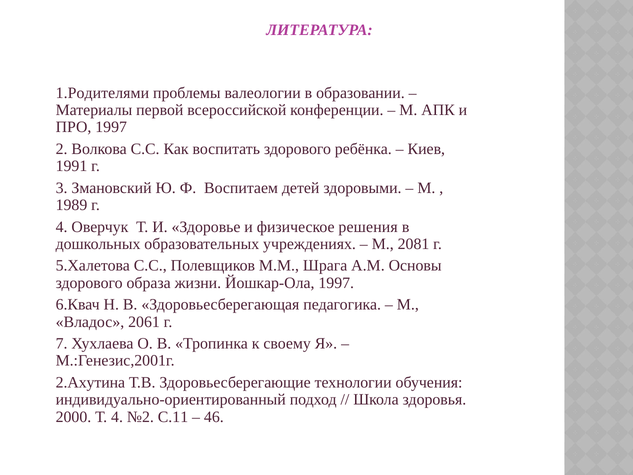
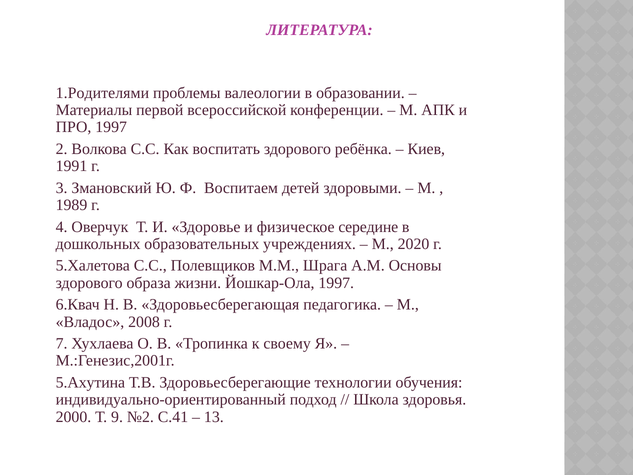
решения: решения -> середине
2081: 2081 -> 2020
2061: 2061 -> 2008
2.Ахутина: 2.Ахутина -> 5.Ахутина
Т 4: 4 -> 9
С.11: С.11 -> С.41
46: 46 -> 13
